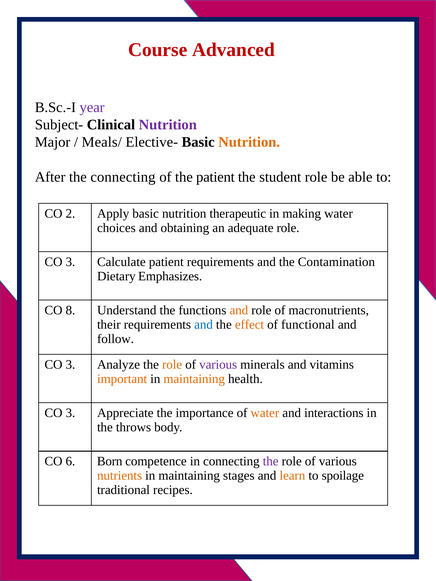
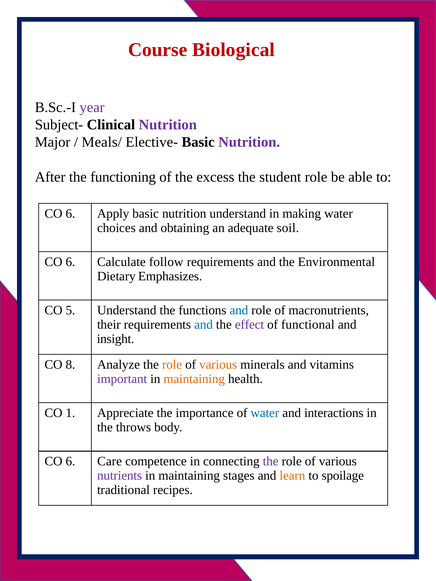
Advanced: Advanced -> Biological
Nutrition at (249, 142) colour: orange -> purple
the connecting: connecting -> functioning
the patient: patient -> excess
2 at (70, 214): 2 -> 6
nutrition therapeutic: therapeutic -> understand
adequate role: role -> soil
3 at (70, 262): 3 -> 6
Calculate patient: patient -> follow
Contamination: Contamination -> Environmental
8: 8 -> 5
and at (239, 311) colour: orange -> blue
effect colour: orange -> purple
follow: follow -> insight
3 at (70, 365): 3 -> 8
various at (218, 365) colour: purple -> orange
important colour: orange -> purple
3 at (70, 413): 3 -> 1
water at (265, 413) colour: orange -> blue
Born: Born -> Care
nutrients colour: orange -> purple
